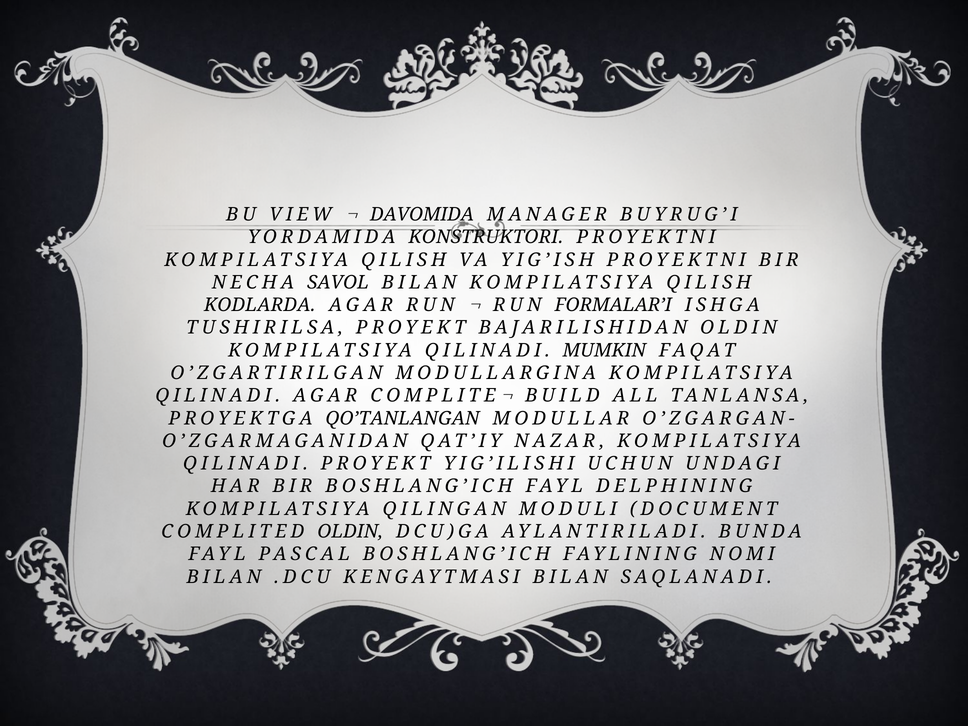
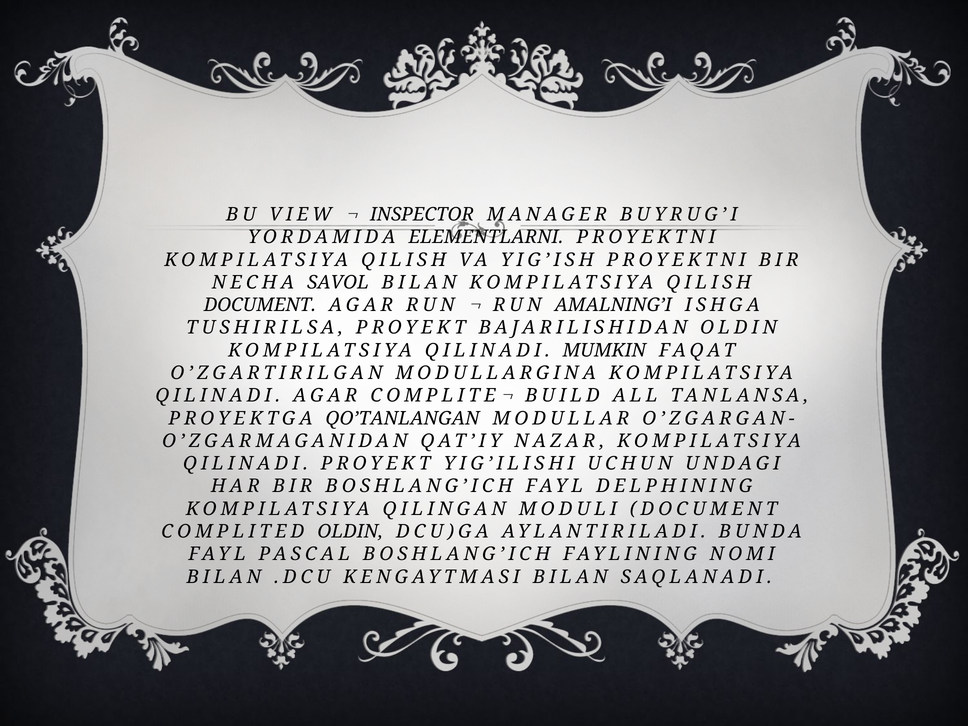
DAVOMIDA: DAVOMIDA -> INSPECTOR
KONSTRUKTORI: KONSTRUKTORI -> ELEMENTLARNI
KODLARDA at (260, 305): KODLARDA -> DOCUMENT
FORMALAR’I: FORMALAR’I -> AMALNING’I
